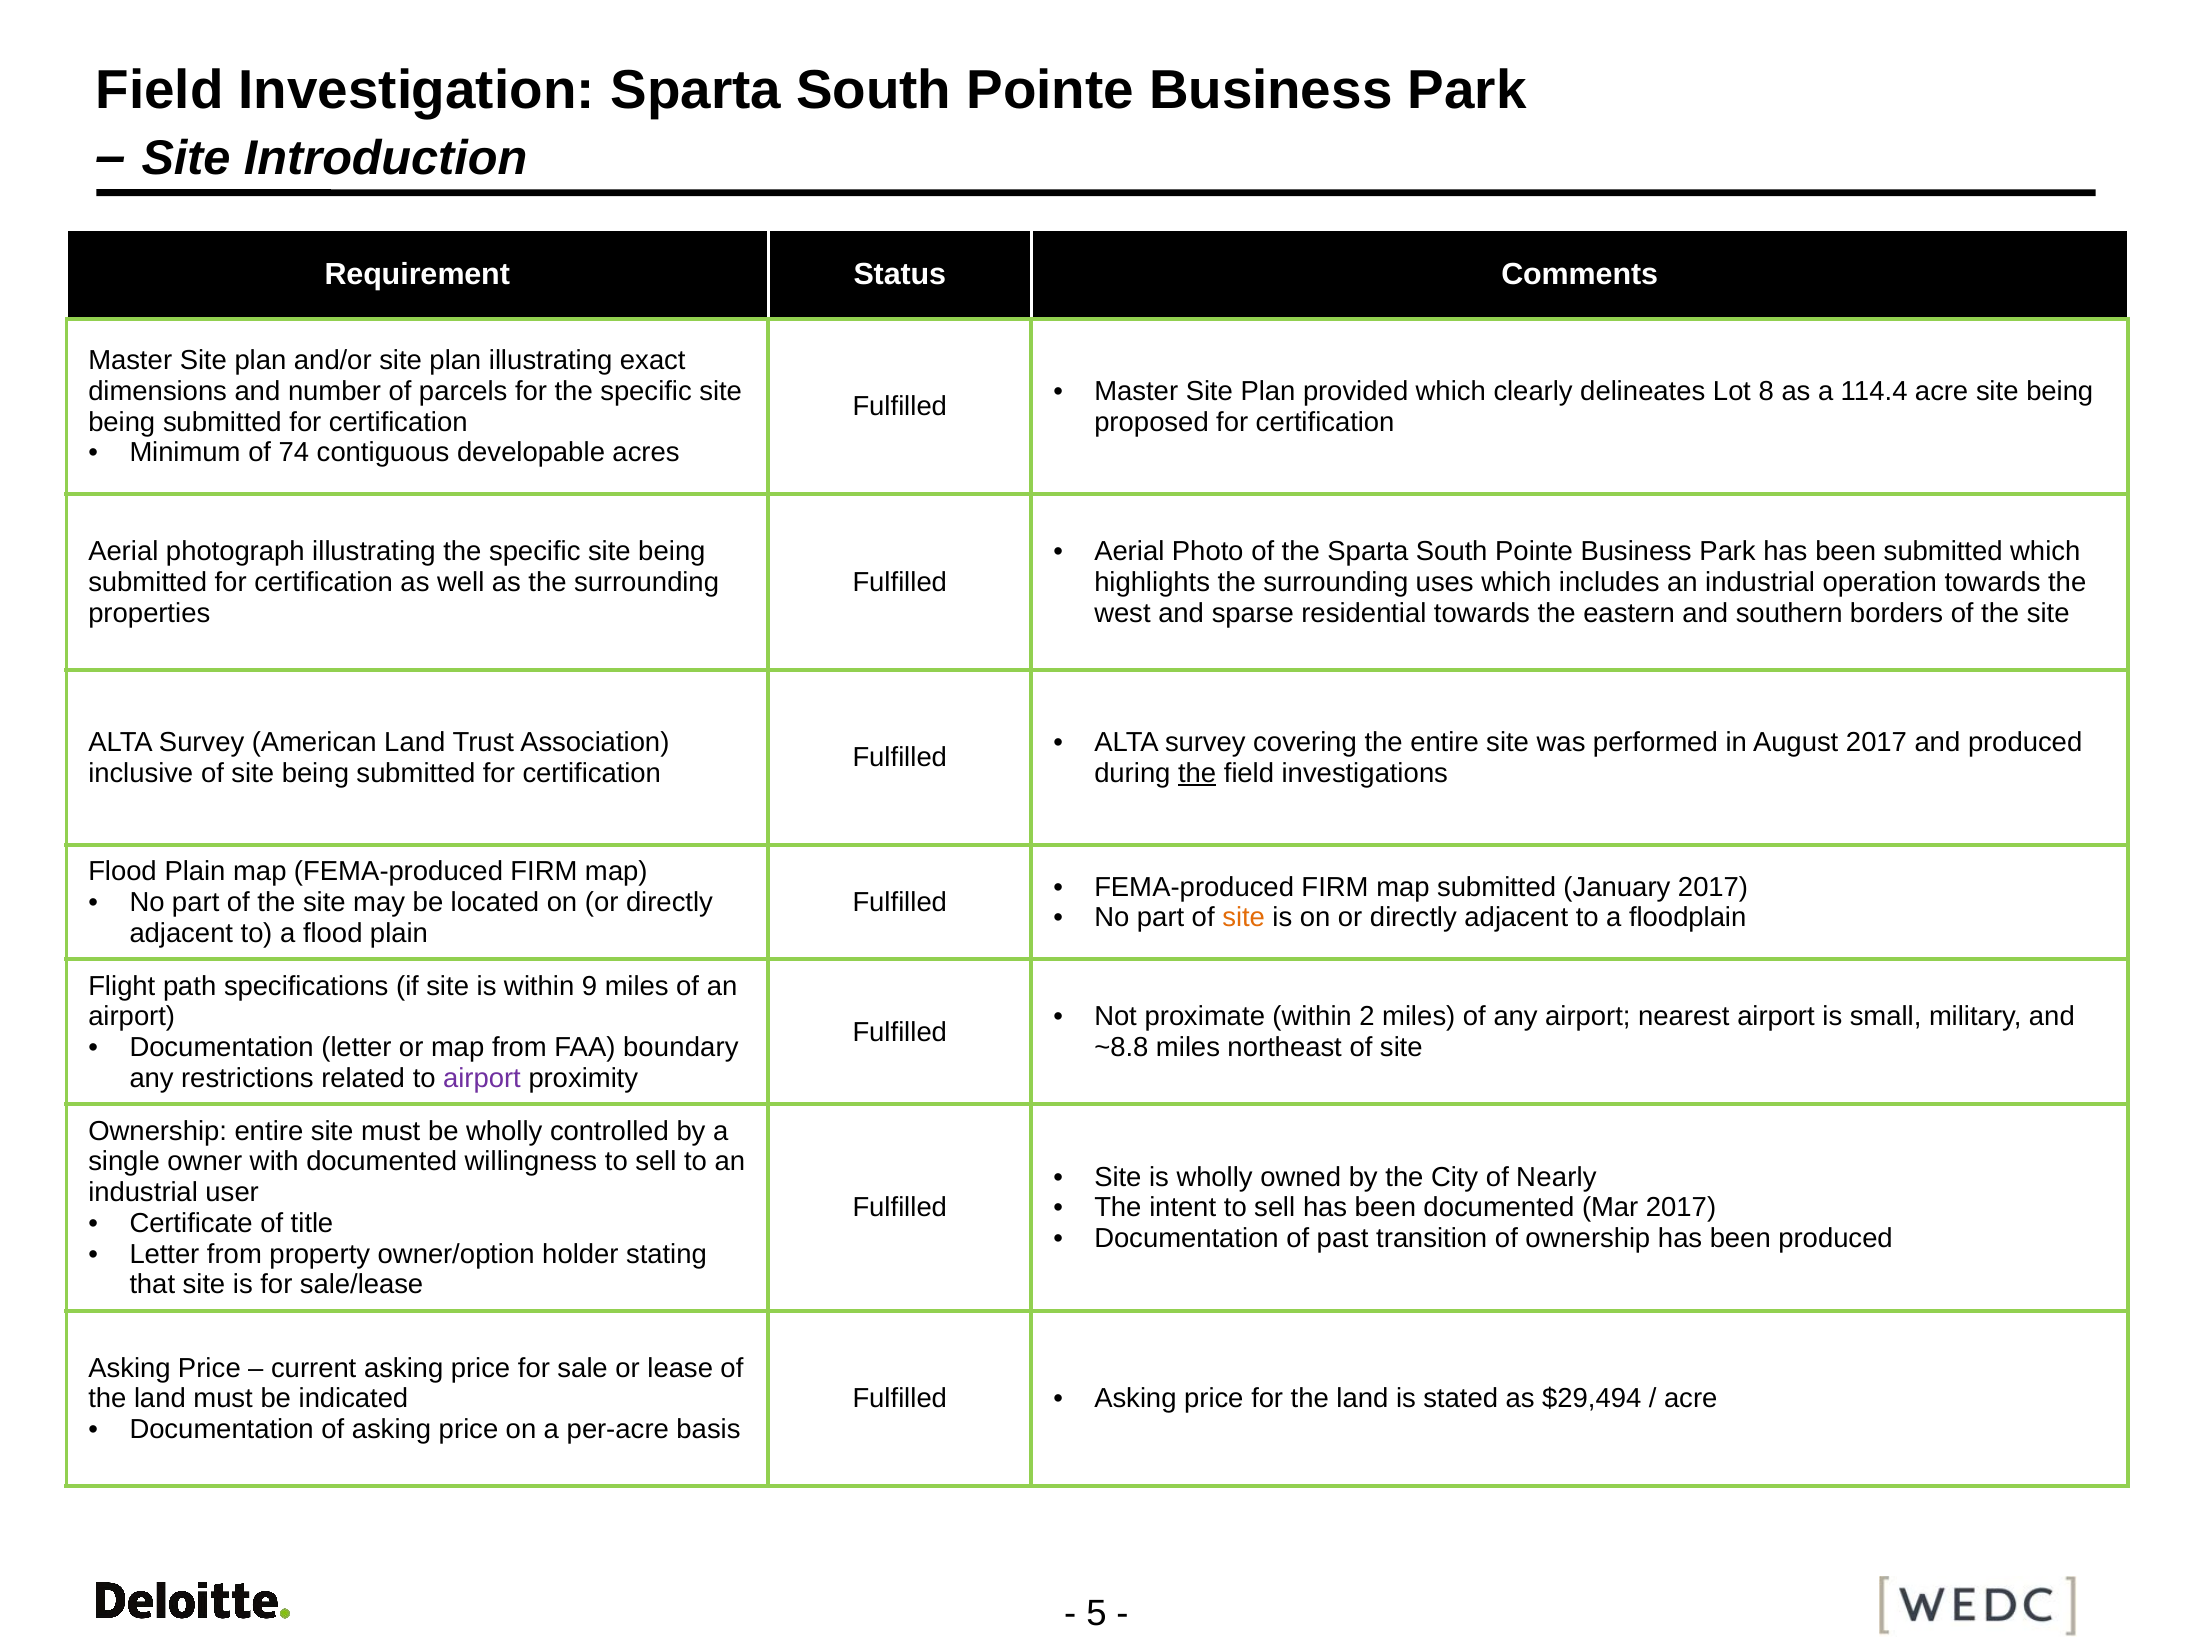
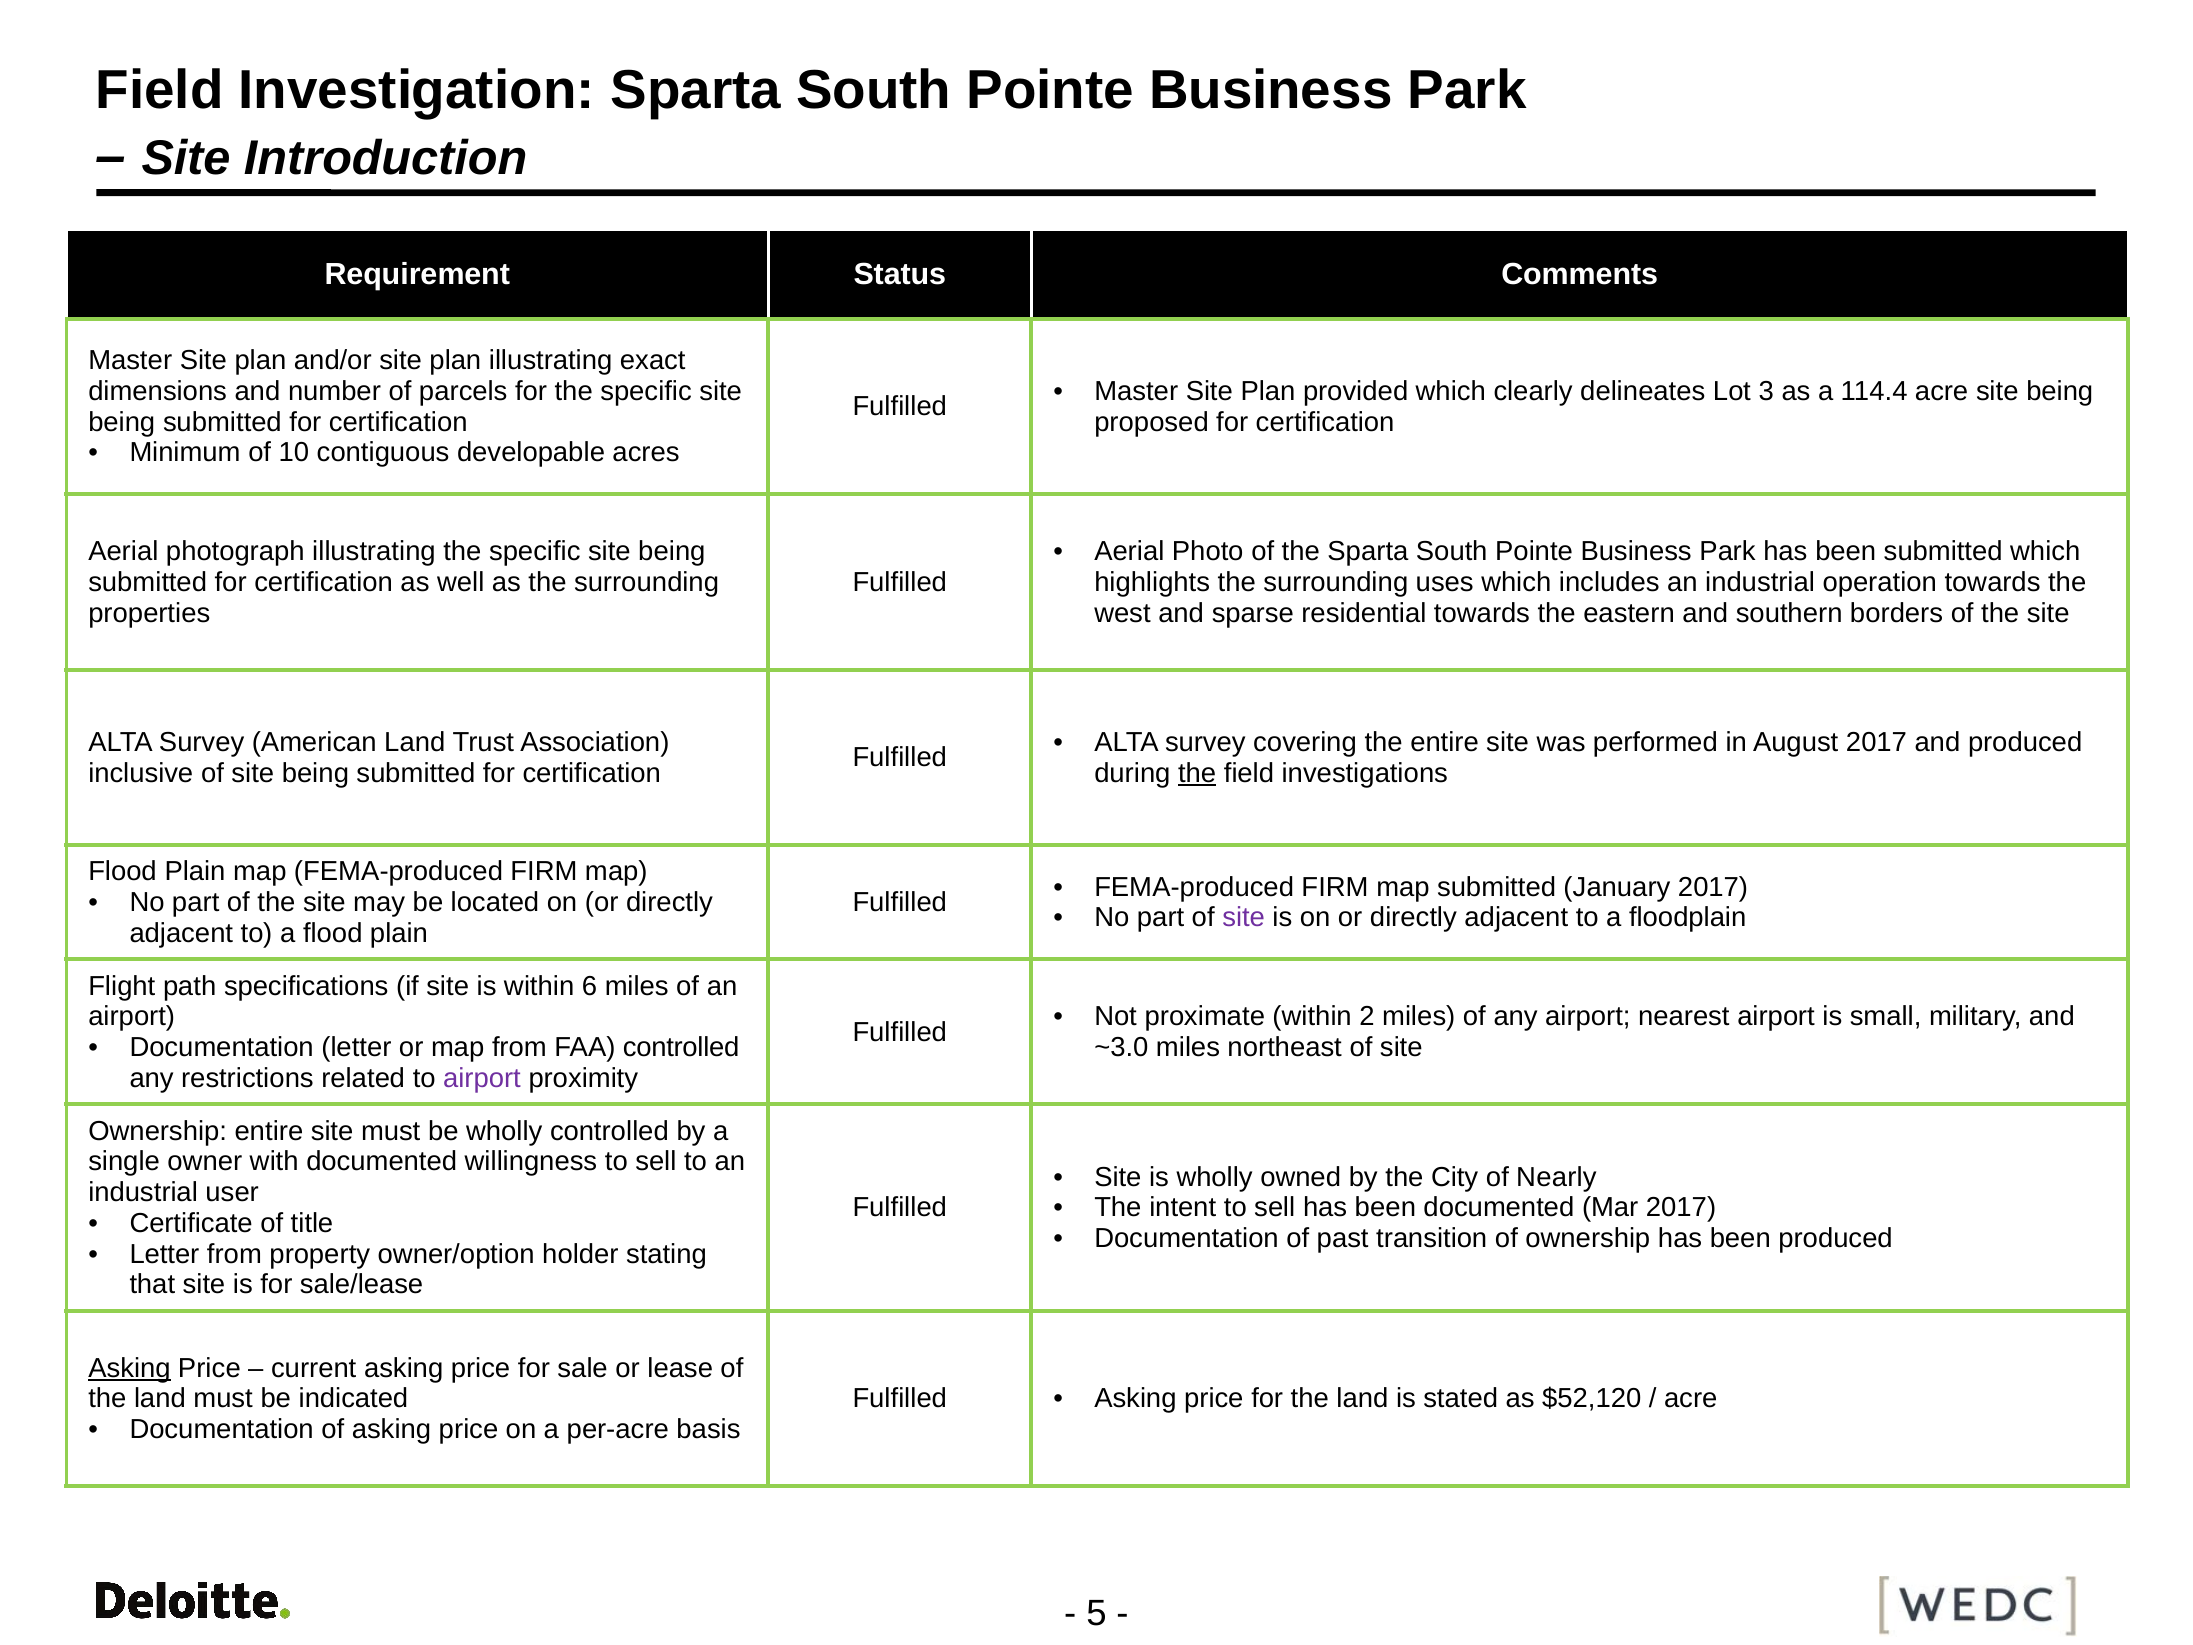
8: 8 -> 3
74: 74 -> 10
site at (1244, 918) colour: orange -> purple
9: 9 -> 6
FAA boundary: boundary -> controlled
~8.8: ~8.8 -> ~3.0
Asking at (130, 1368) underline: none -> present
$29,494: $29,494 -> $52,120
